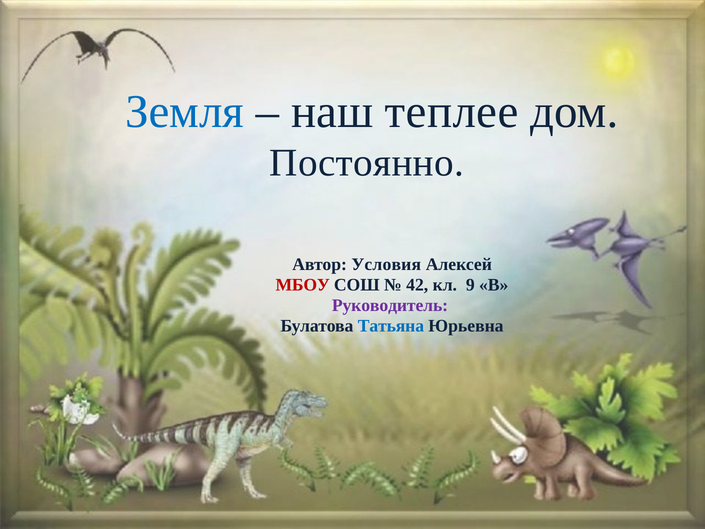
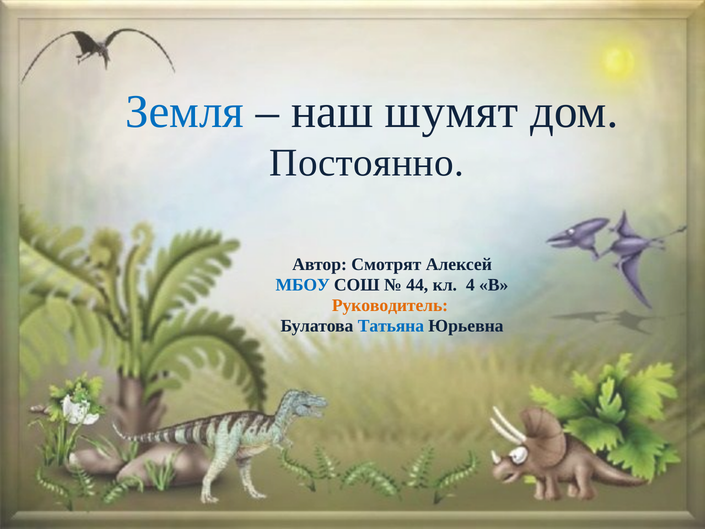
теплее: теплее -> шумят
Условия: Условия -> Смотрят
МБОУ colour: red -> blue
42: 42 -> 44
9: 9 -> 4
Руководитель colour: purple -> orange
